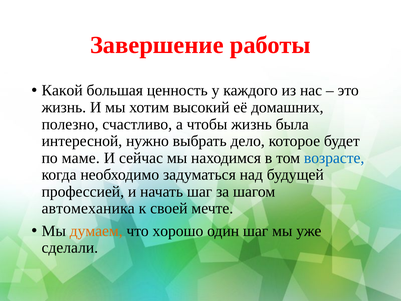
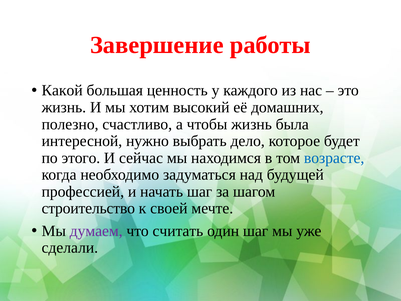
маме: маме -> этого
автомеханика: автомеханика -> строительство
думаем colour: orange -> purple
хорошо: хорошо -> считать
